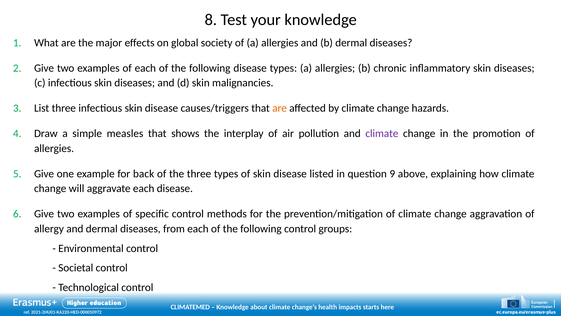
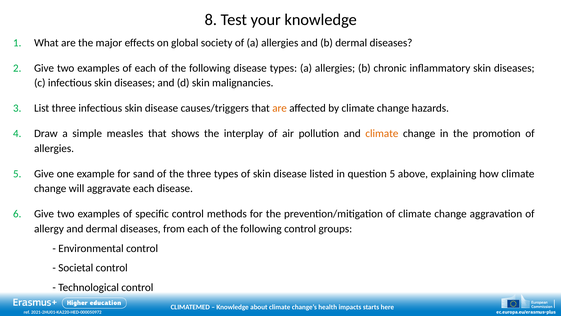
climate at (382, 133) colour: purple -> orange
back: back -> sand
question 9: 9 -> 5
